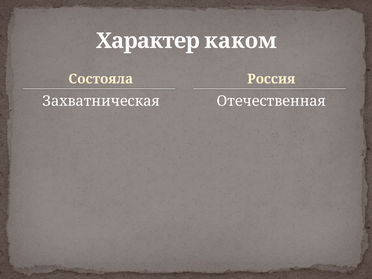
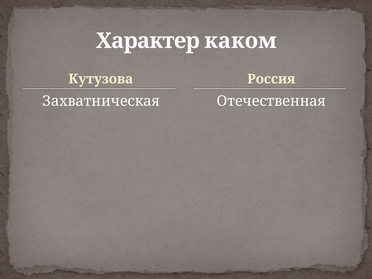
Состояла: Состояла -> Кутузова
